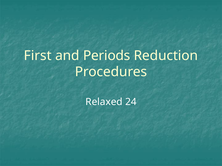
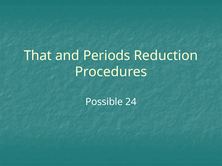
First: First -> That
Relaxed: Relaxed -> Possible
